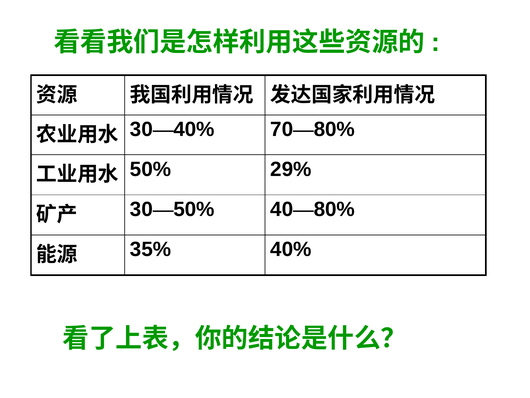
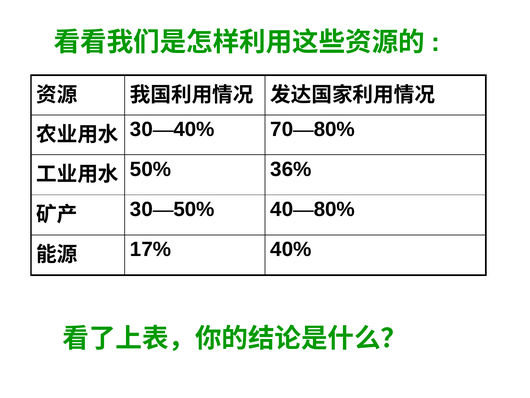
29%: 29% -> 36%
35%: 35% -> 17%
